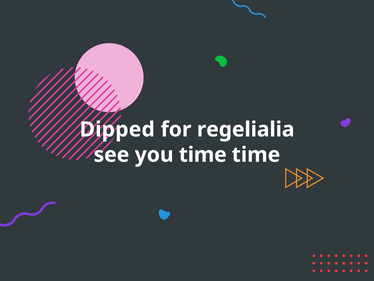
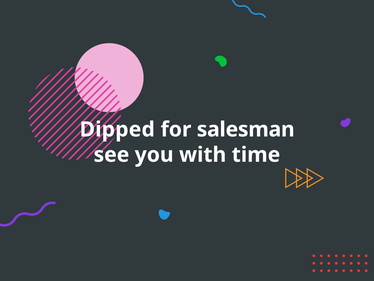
regelialia: regelialia -> salesman
you time: time -> with
